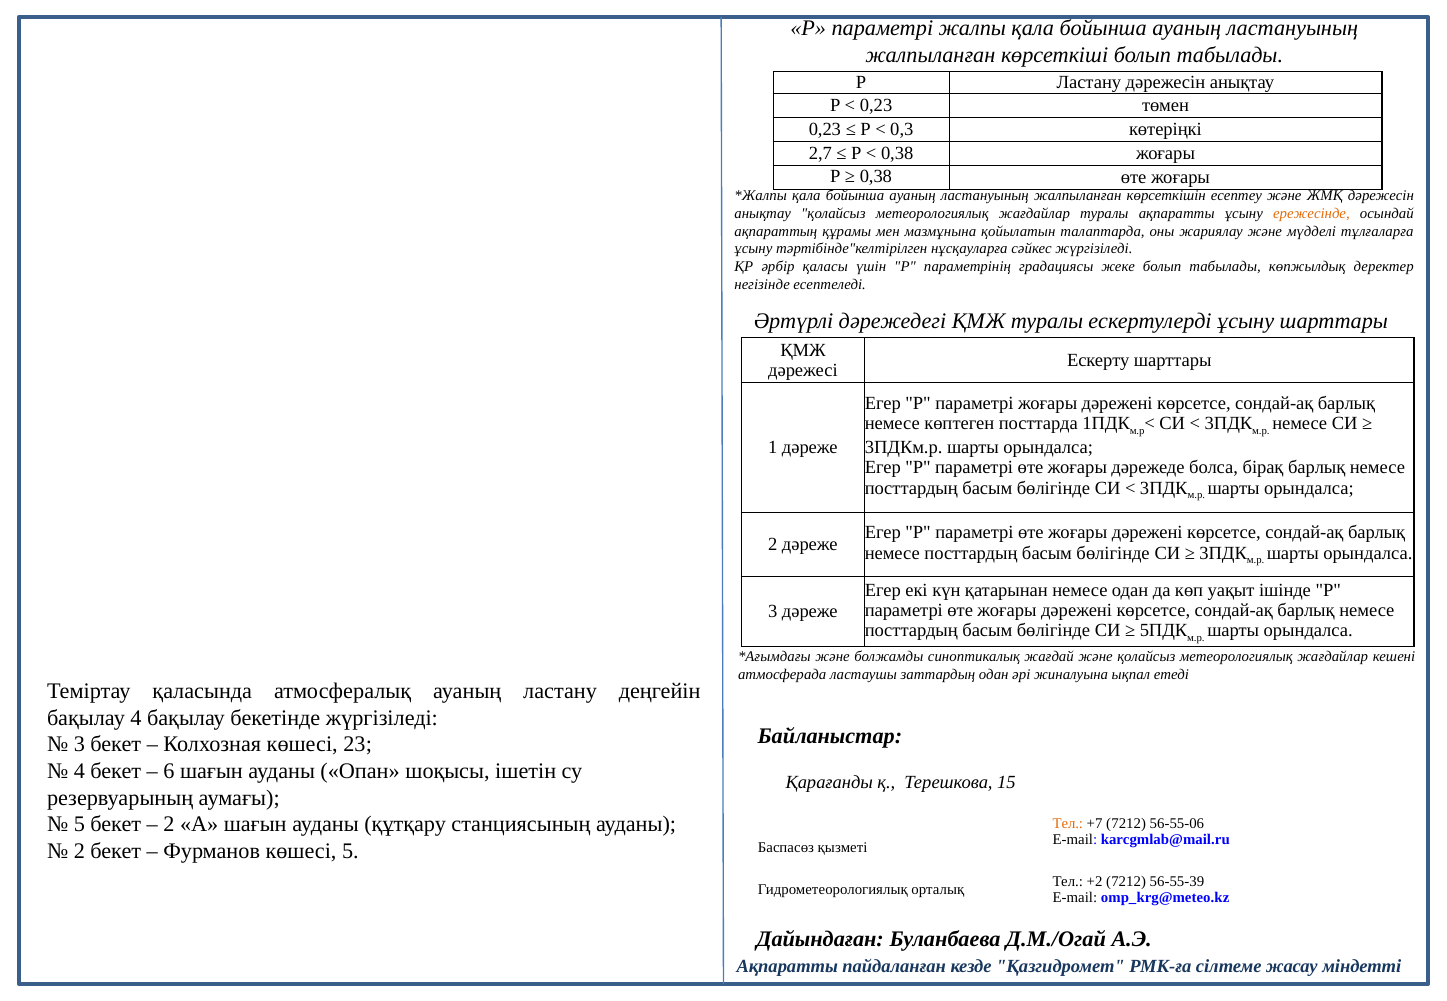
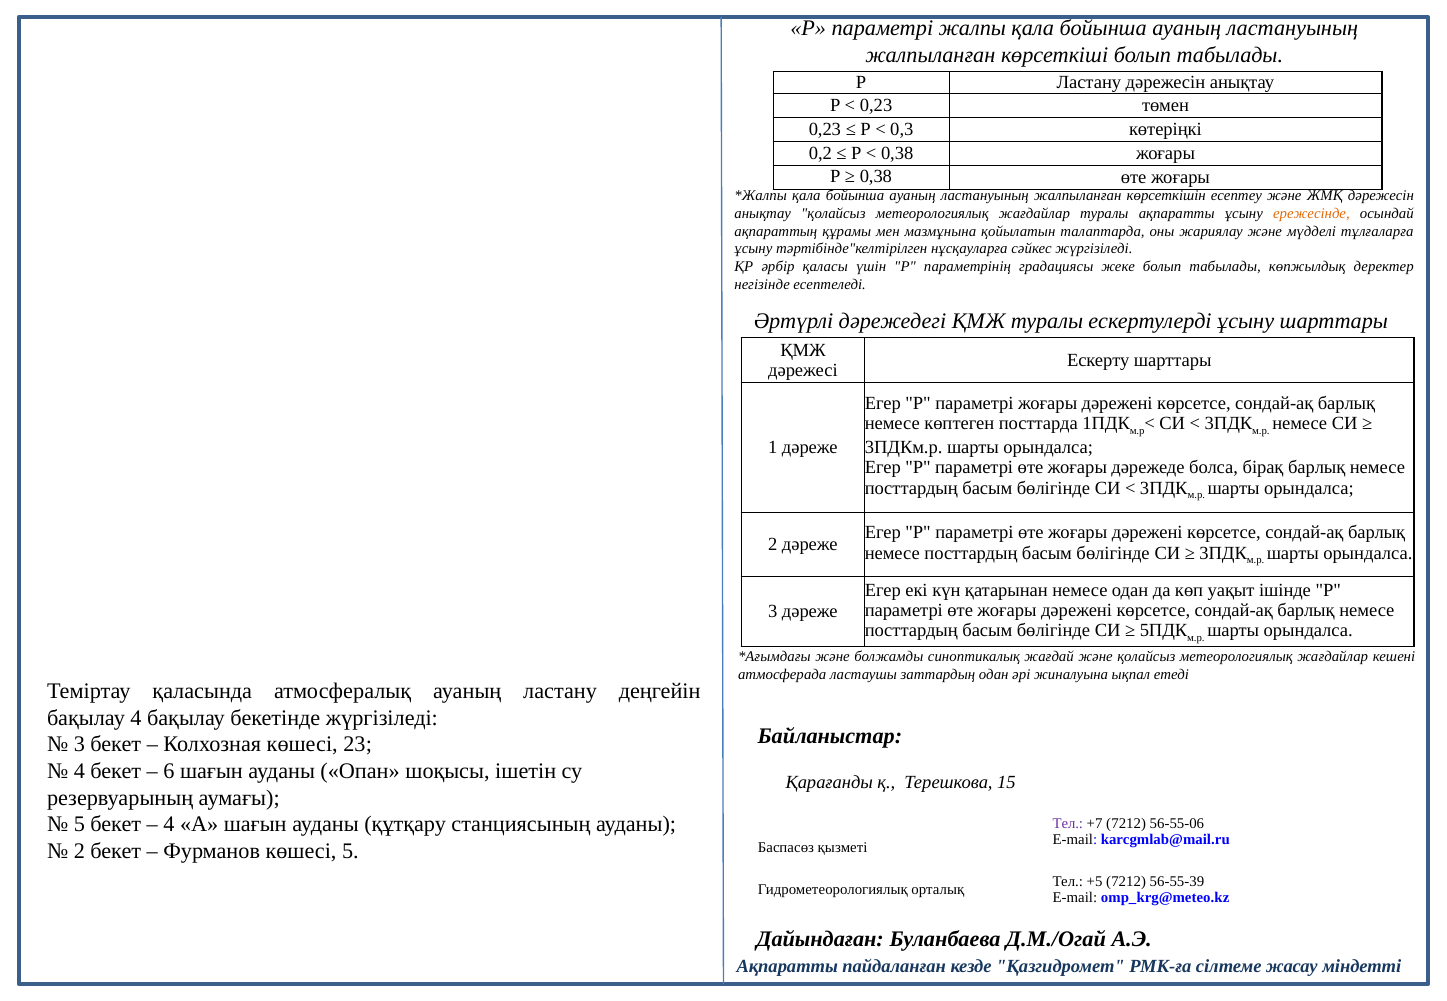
2,7: 2,7 -> 0,2
2 at (169, 825): 2 -> 4
Тел at (1068, 824) colour: orange -> purple
+2: +2 -> +5
